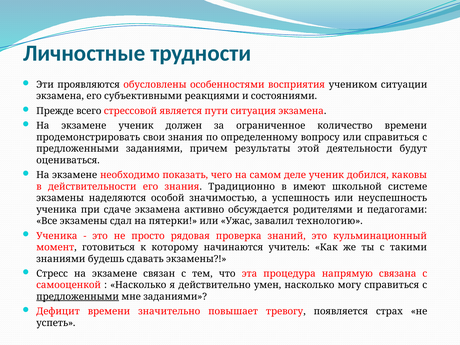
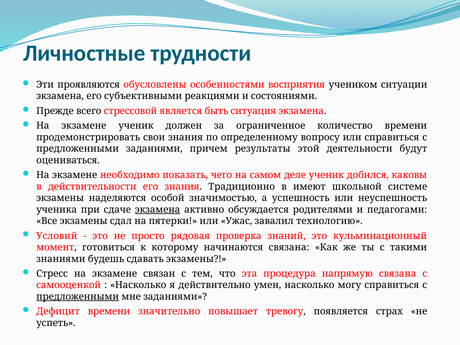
пути: пути -> быть
экзамена at (158, 210) underline: none -> present
Ученика at (57, 236): Ученика -> Условий
начинаются учитель: учитель -> связана
